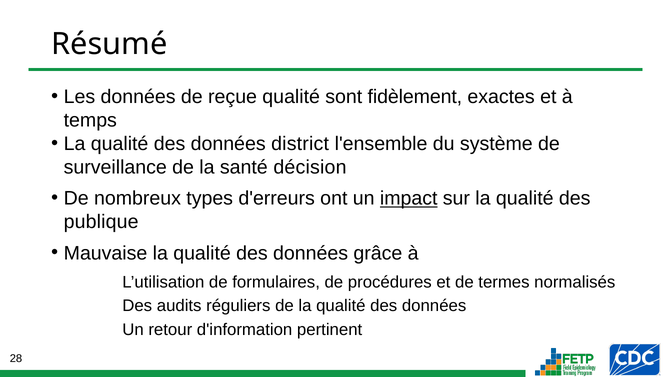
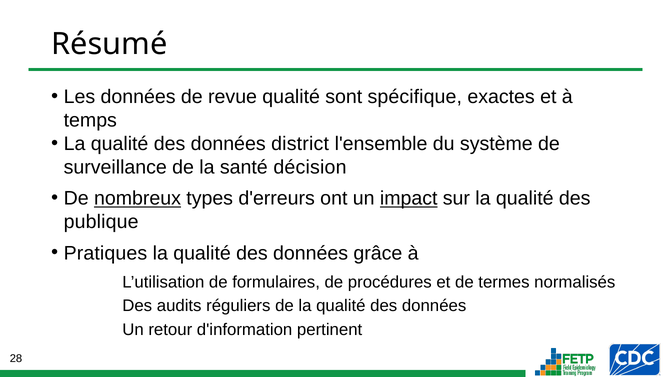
reçue: reçue -> revue
fidèlement: fidèlement -> spécifique
nombreux underline: none -> present
Mauvaise: Mauvaise -> Pratiques
